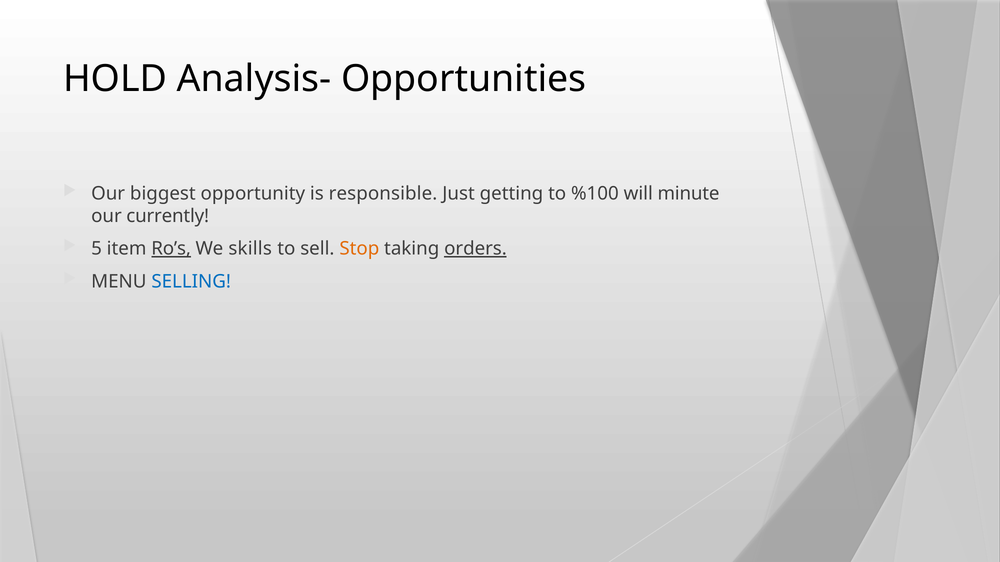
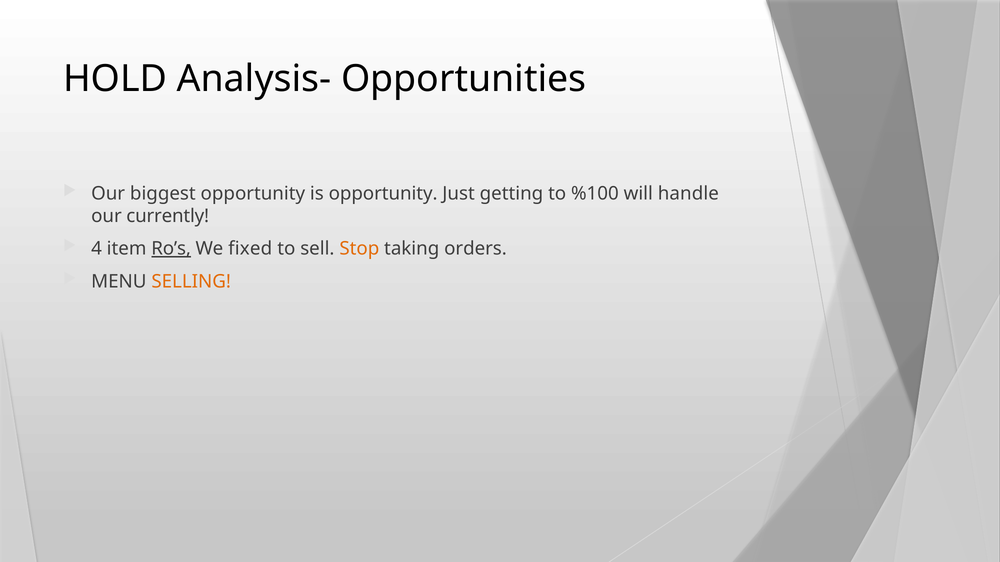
is responsible: responsible -> opportunity
minute: minute -> handle
5: 5 -> 4
skills: skills -> fixed
orders underline: present -> none
SELLING colour: blue -> orange
